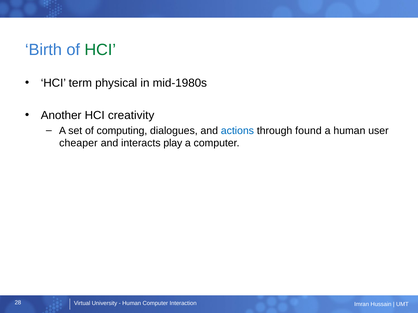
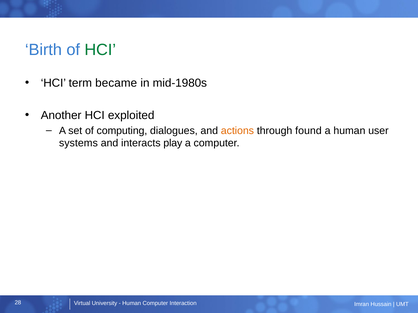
physical: physical -> became
creativity: creativity -> exploited
actions colour: blue -> orange
cheaper: cheaper -> systems
